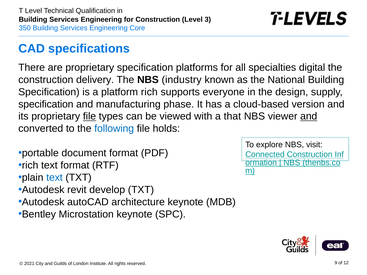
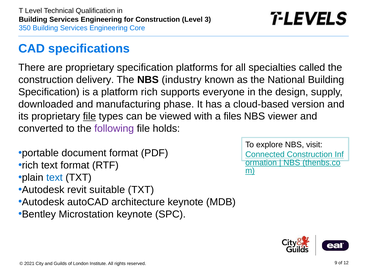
digital: digital -> called
specification at (46, 104): specification -> downloaded
that: that -> files
and at (309, 116) underline: present -> none
following colour: blue -> purple
develop: develop -> suitable
